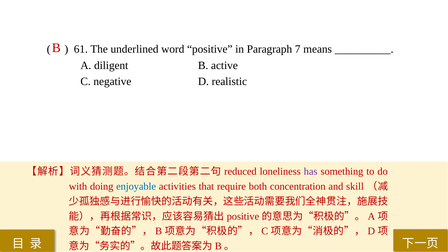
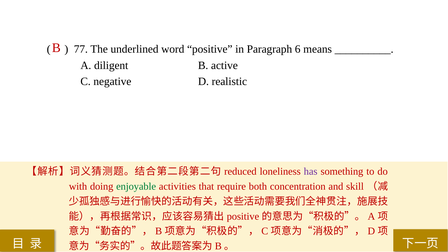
61: 61 -> 77
7: 7 -> 6
enjoyable colour: blue -> green
